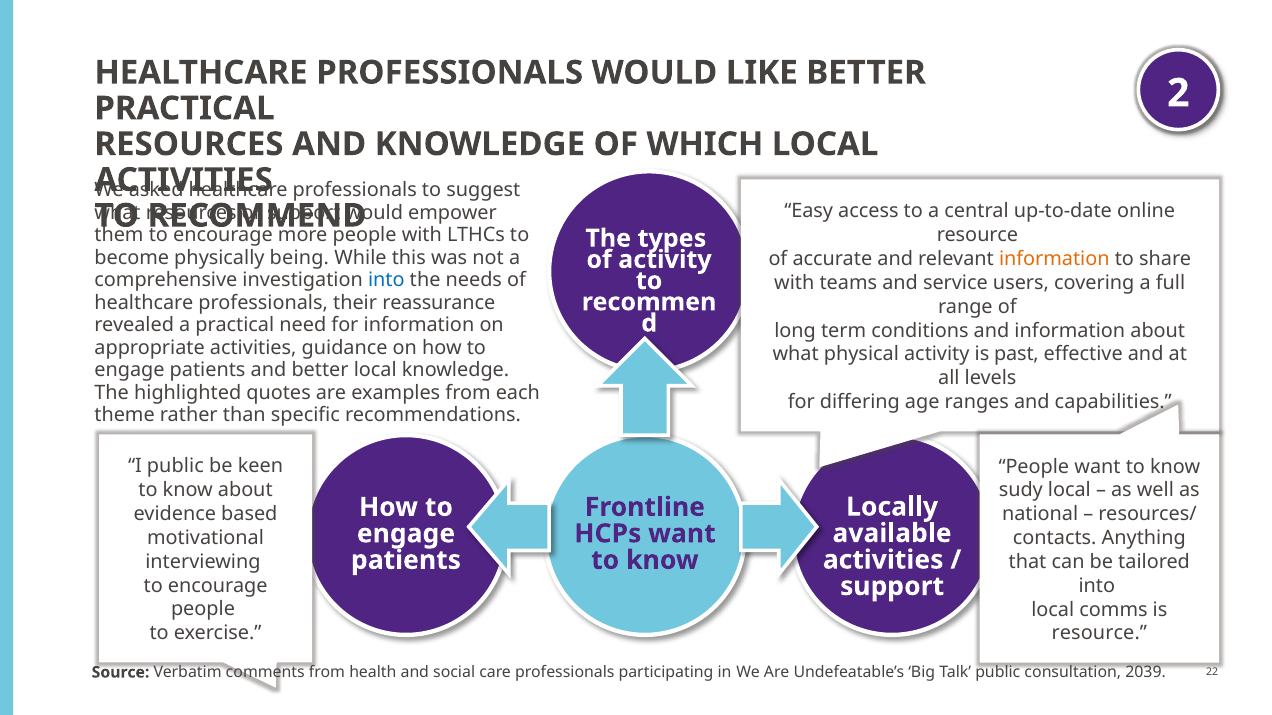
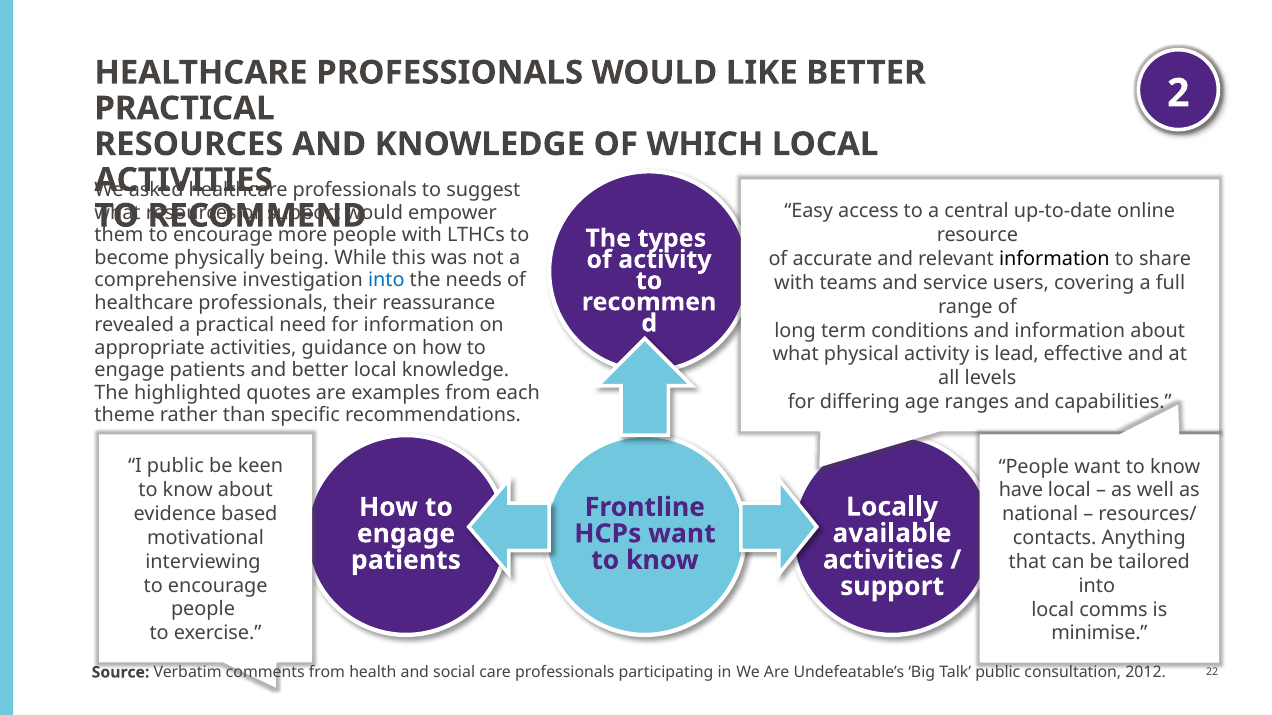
information at (1054, 259) colour: orange -> black
past: past -> lead
sudy: sudy -> have
resource at (1099, 634): resource -> minimise
2039: 2039 -> 2012
